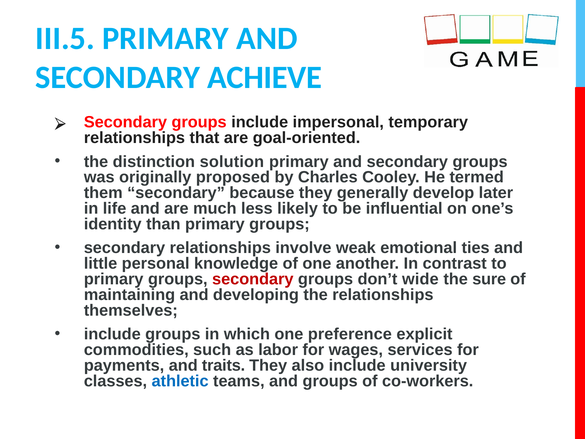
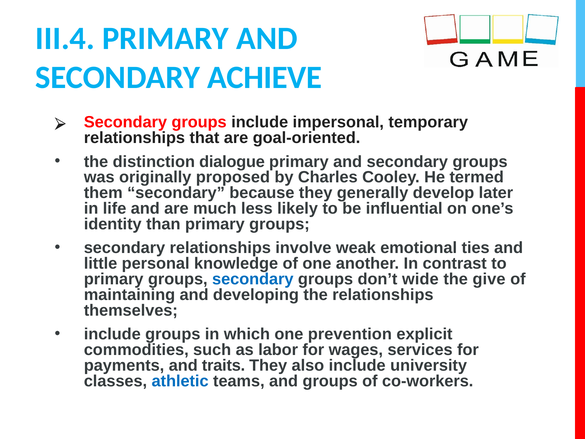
III.5: III.5 -> III.4
solution: solution -> dialogue
secondary at (253, 279) colour: red -> blue
sure: sure -> give
preference: preference -> prevention
